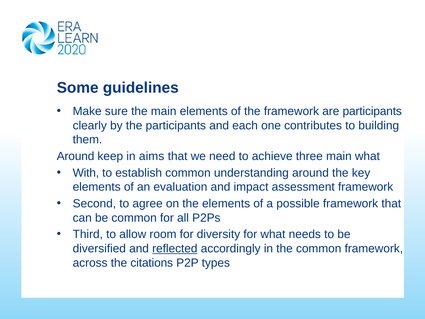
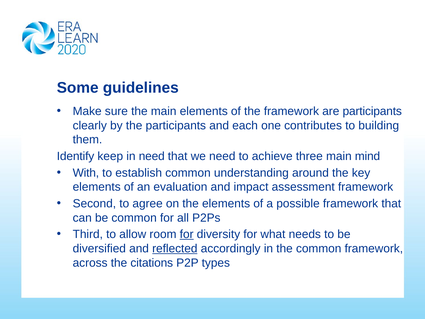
Around at (76, 156): Around -> Identify
in aims: aims -> need
main what: what -> mind
for at (187, 234) underline: none -> present
